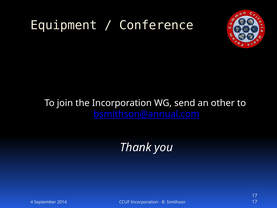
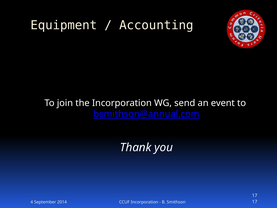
Conference: Conference -> Accounting
other: other -> event
